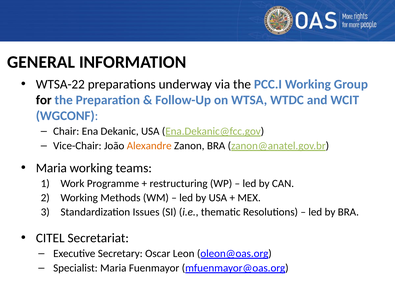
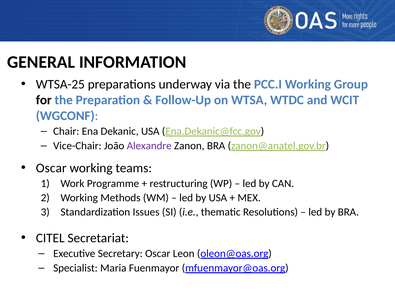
WTSA-22: WTSA-22 -> WTSA-25
Alexandre colour: orange -> purple
Maria at (51, 168): Maria -> Oscar
